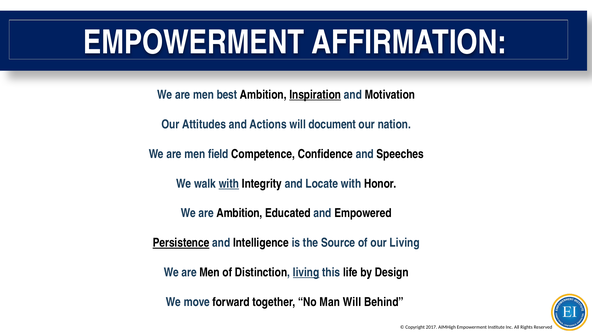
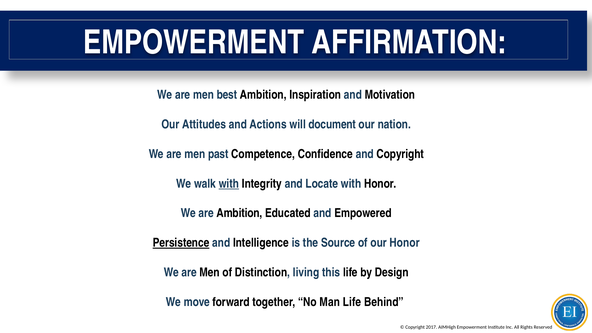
Inspiration underline: present -> none
field: field -> past
and Speeches: Speeches -> Copyright
our Living: Living -> Honor
living at (306, 272) underline: present -> none
Man Will: Will -> Life
